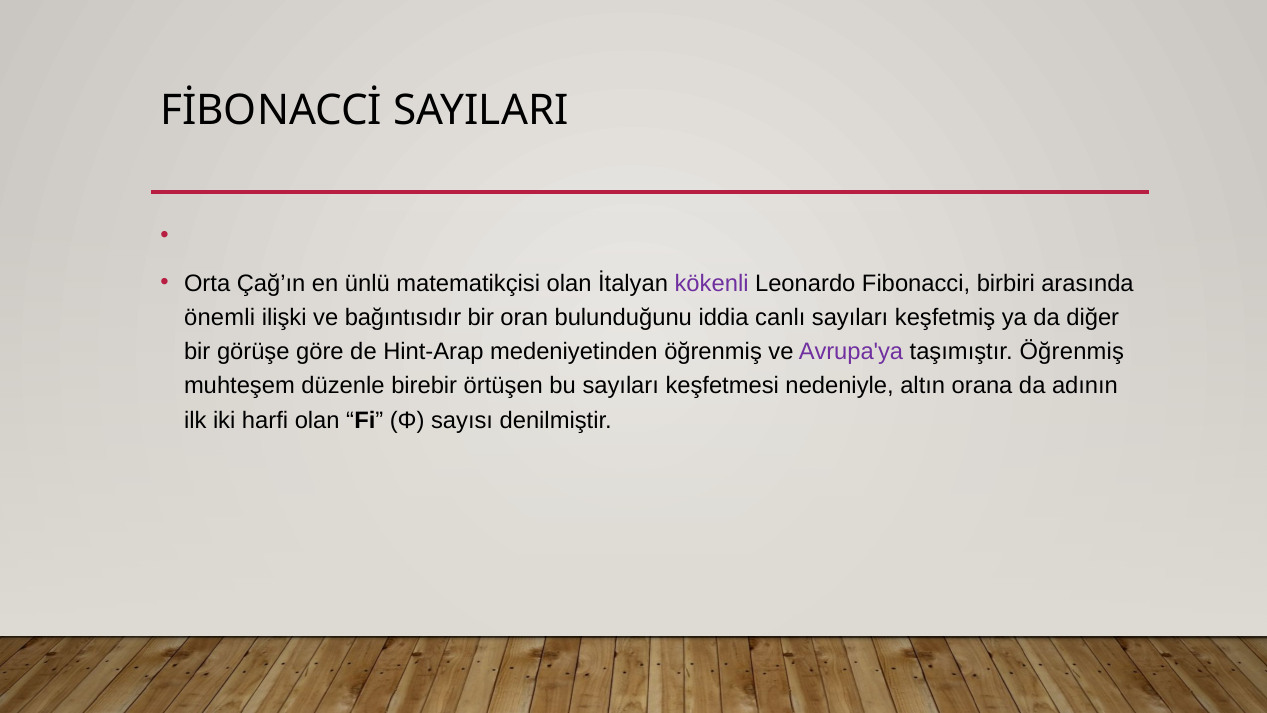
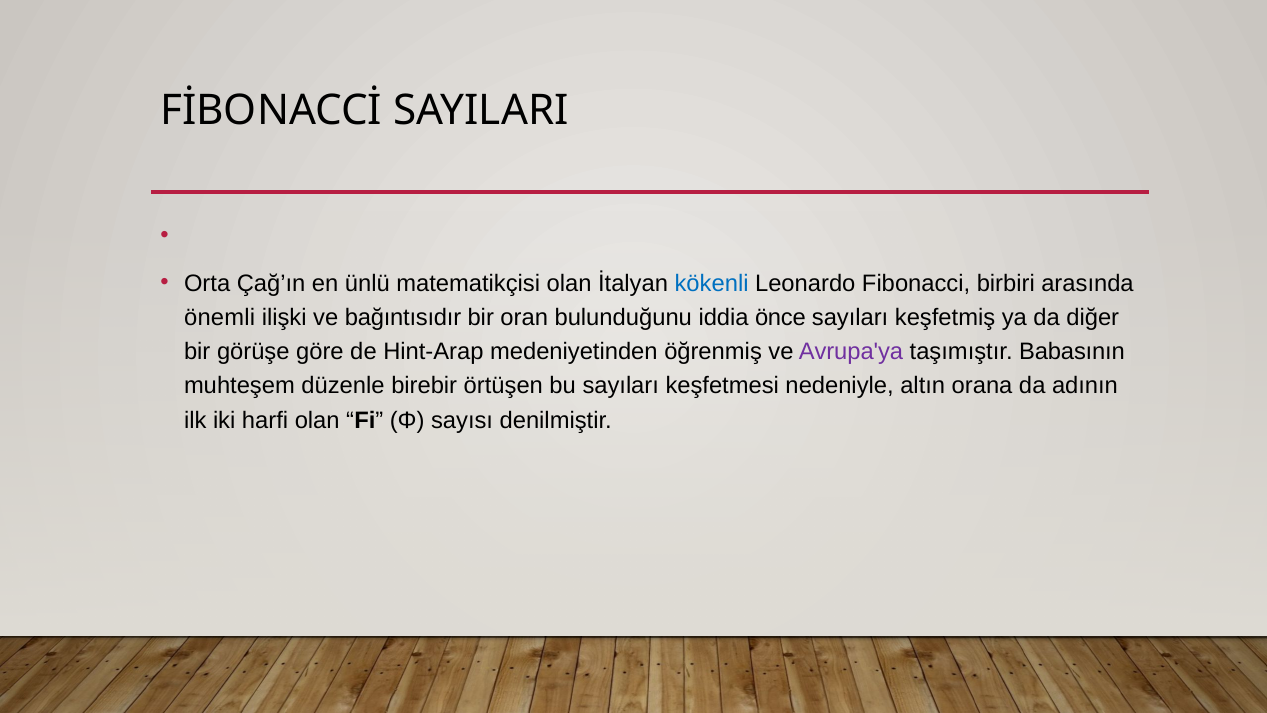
kökenli colour: purple -> blue
canlı: canlı -> önce
taşımıştır Öğrenmiş: Öğrenmiş -> Babasının
